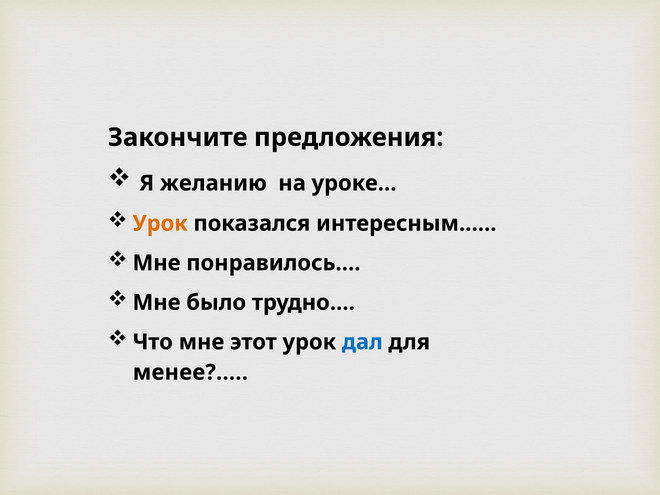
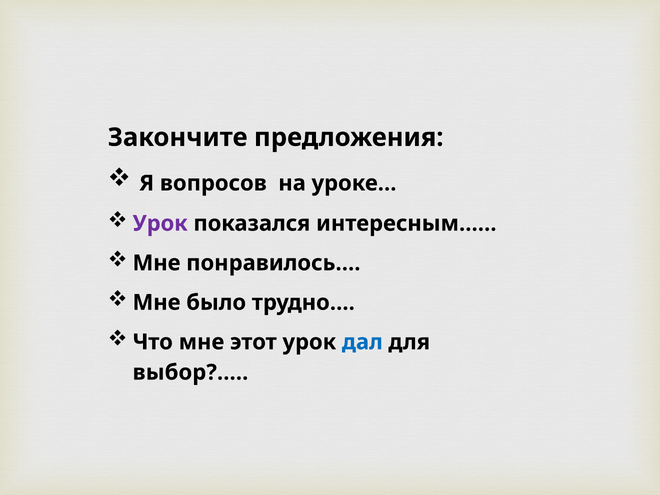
желанию: желанию -> вопросов
Урок at (160, 223) colour: orange -> purple
менее: менее -> выбор
